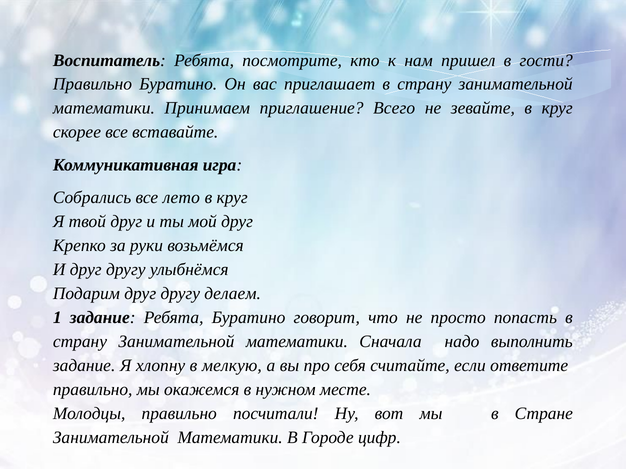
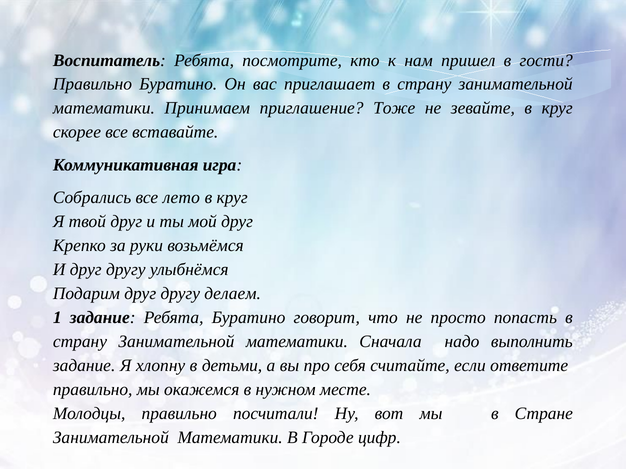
Всего: Всего -> Тоже
мелкую: мелкую -> детьми
